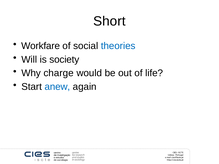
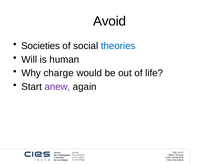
Short: Short -> Avoid
Workfare: Workfare -> Societies
society: society -> human
anew colour: blue -> purple
